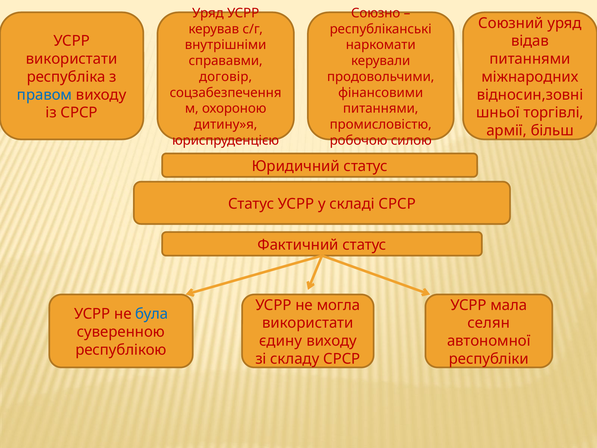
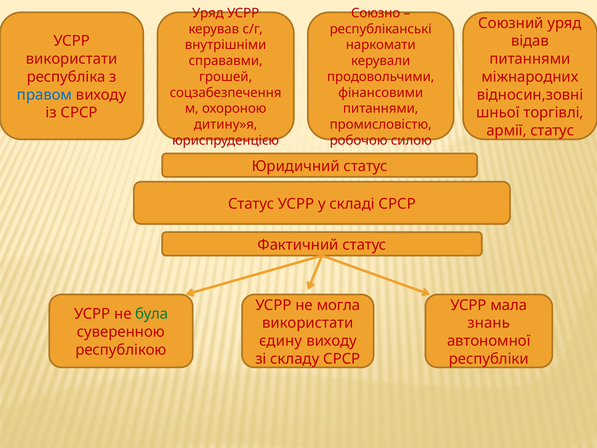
договір: договір -> грошей
армії більш: більш -> статус
була colour: blue -> green
селян: селян -> знань
